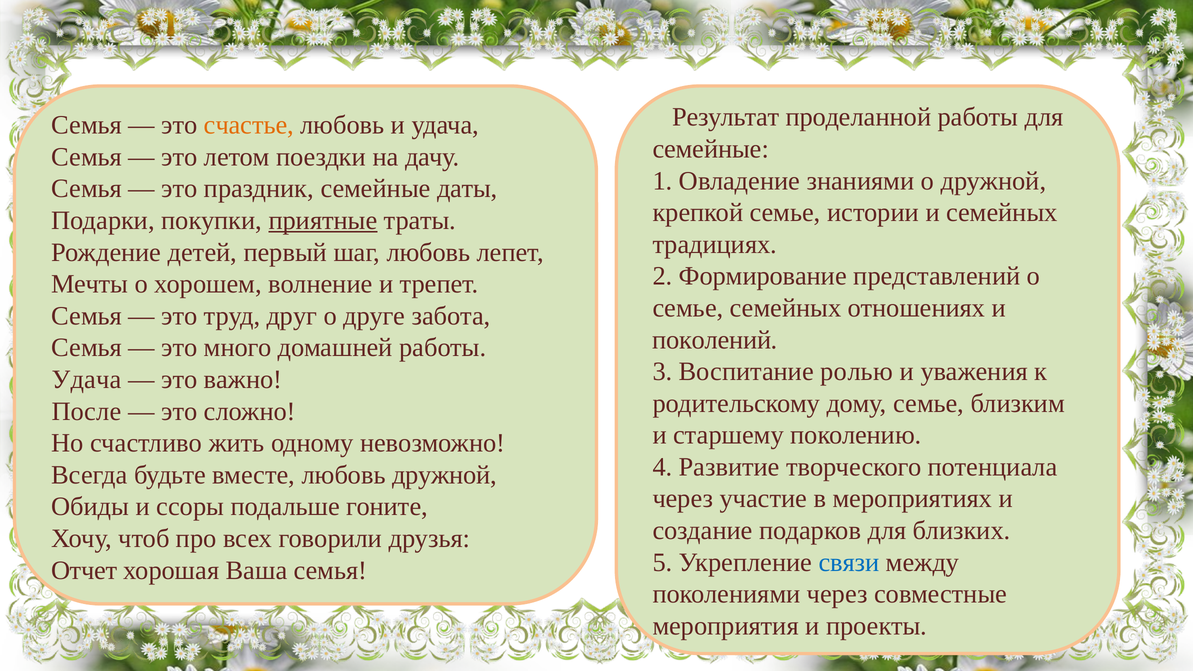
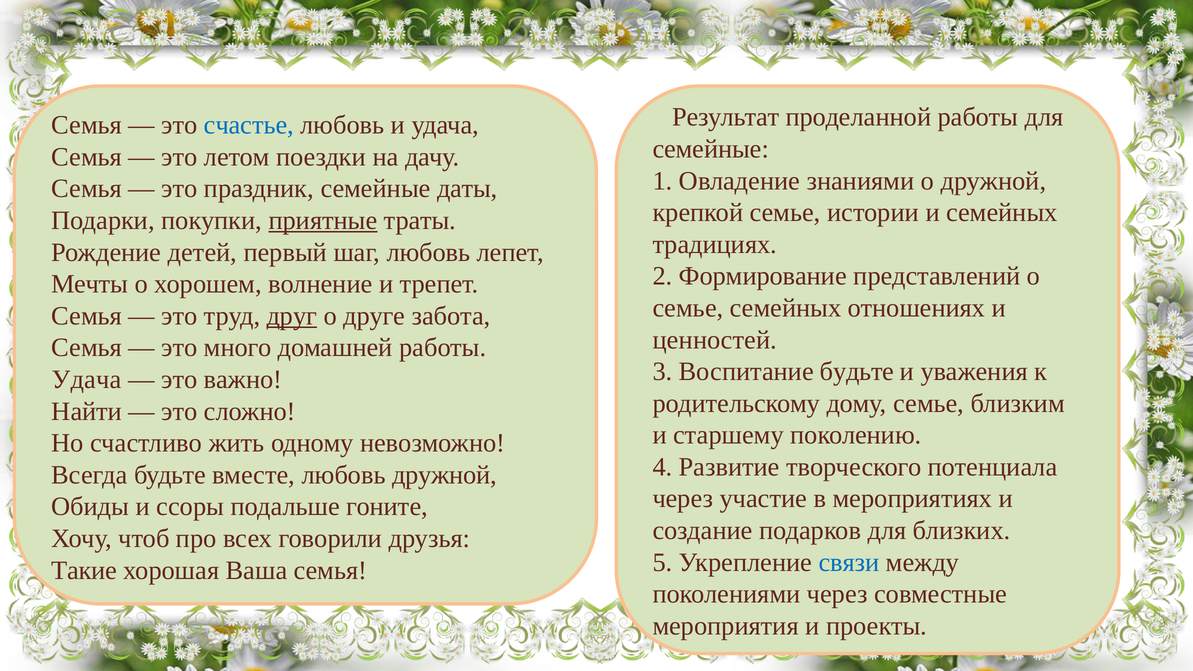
счастье colour: orange -> blue
друг underline: none -> present
поколений: поколений -> ценностей
Воспитание ролью: ролью -> будьте
После: После -> Найти
Отчет: Отчет -> Такие
